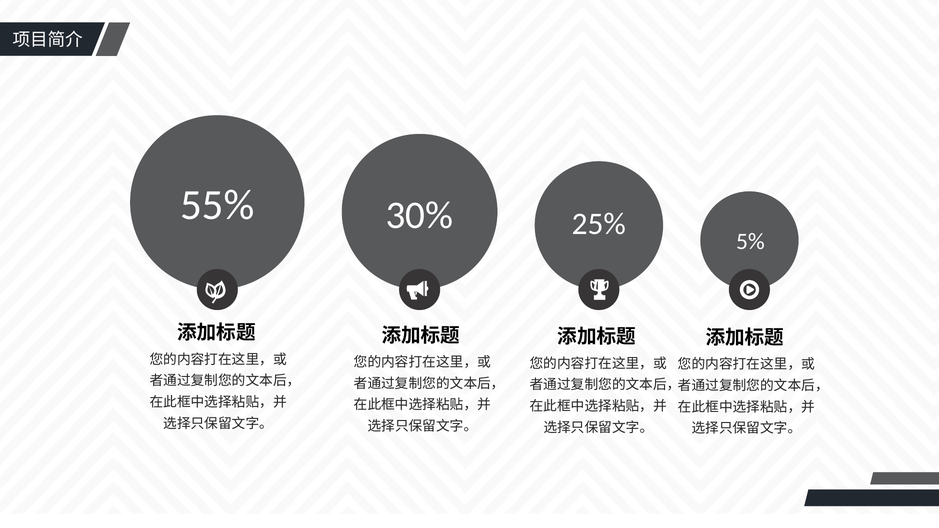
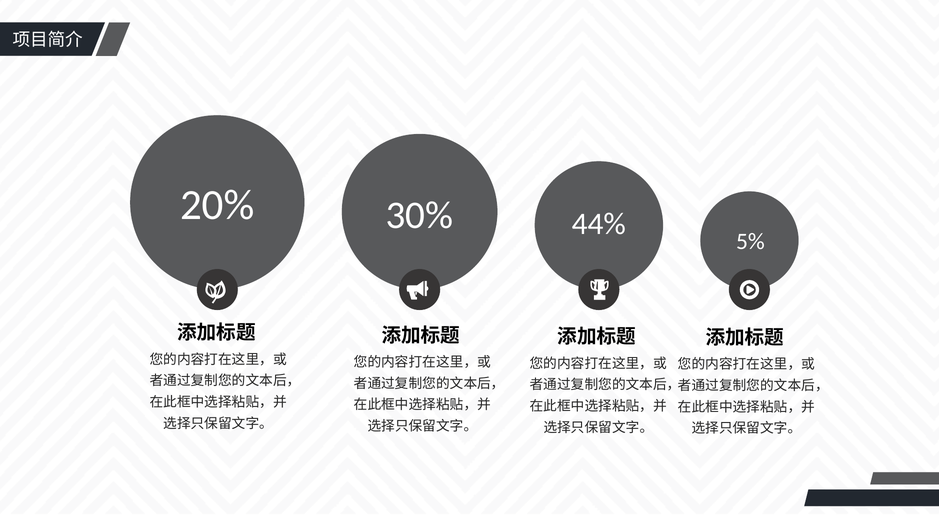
55%: 55% -> 20%
25%: 25% -> 44%
